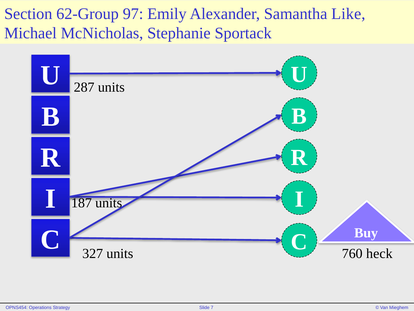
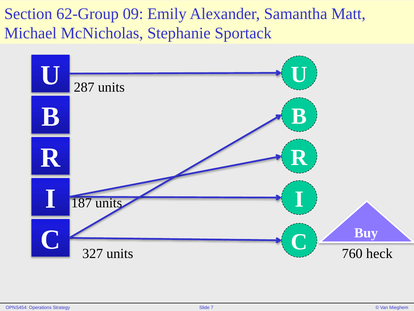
97: 97 -> 09
Like: Like -> Matt
